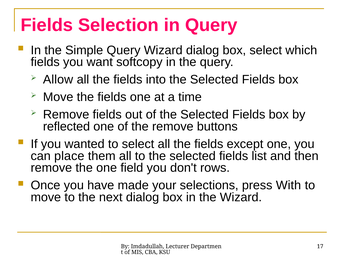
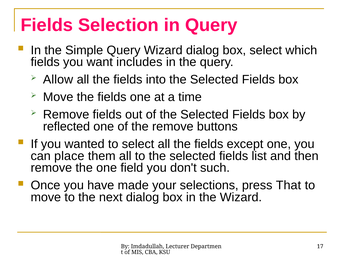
softcopy: softcopy -> includes
rows: rows -> such
With: With -> That
